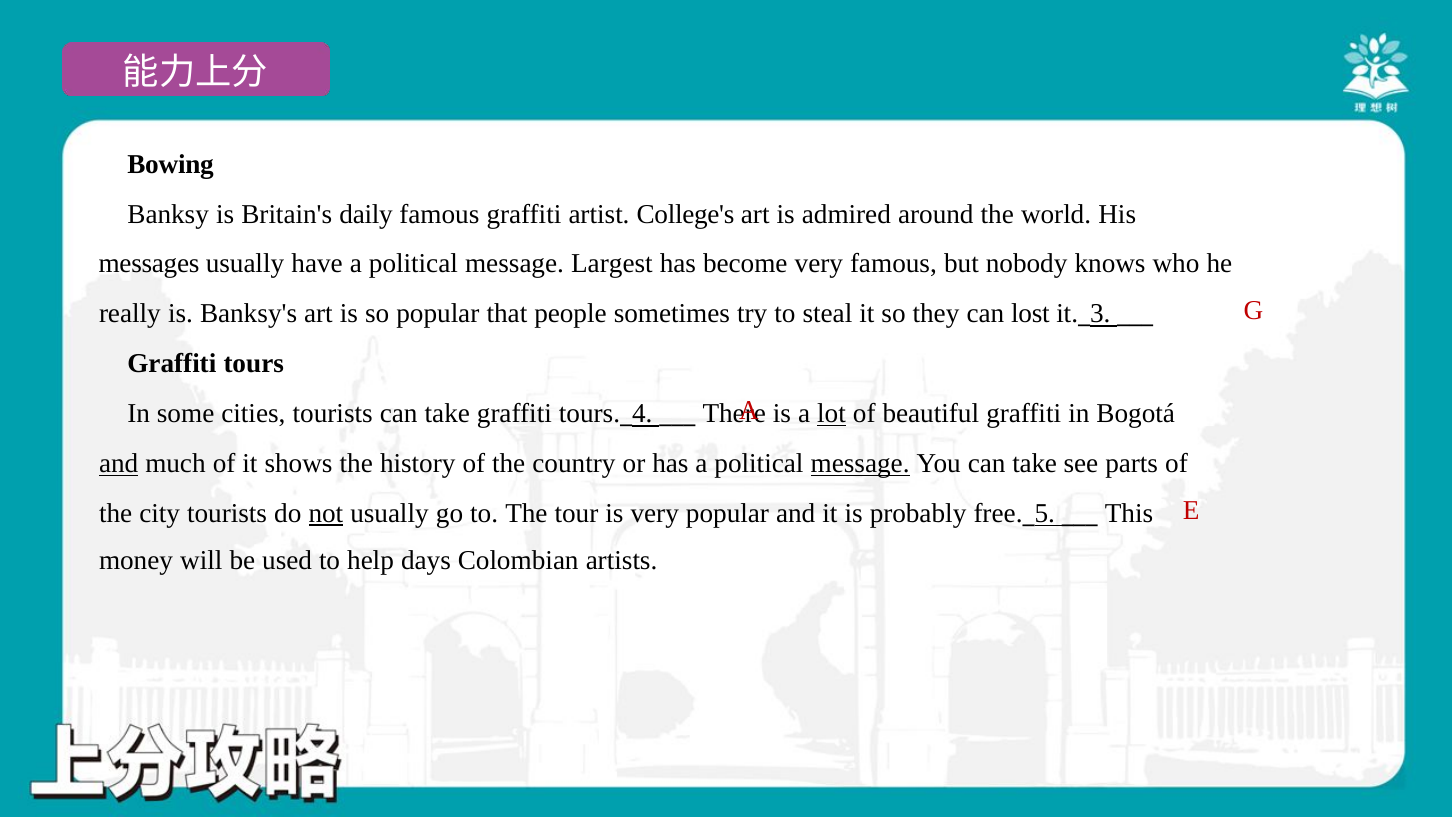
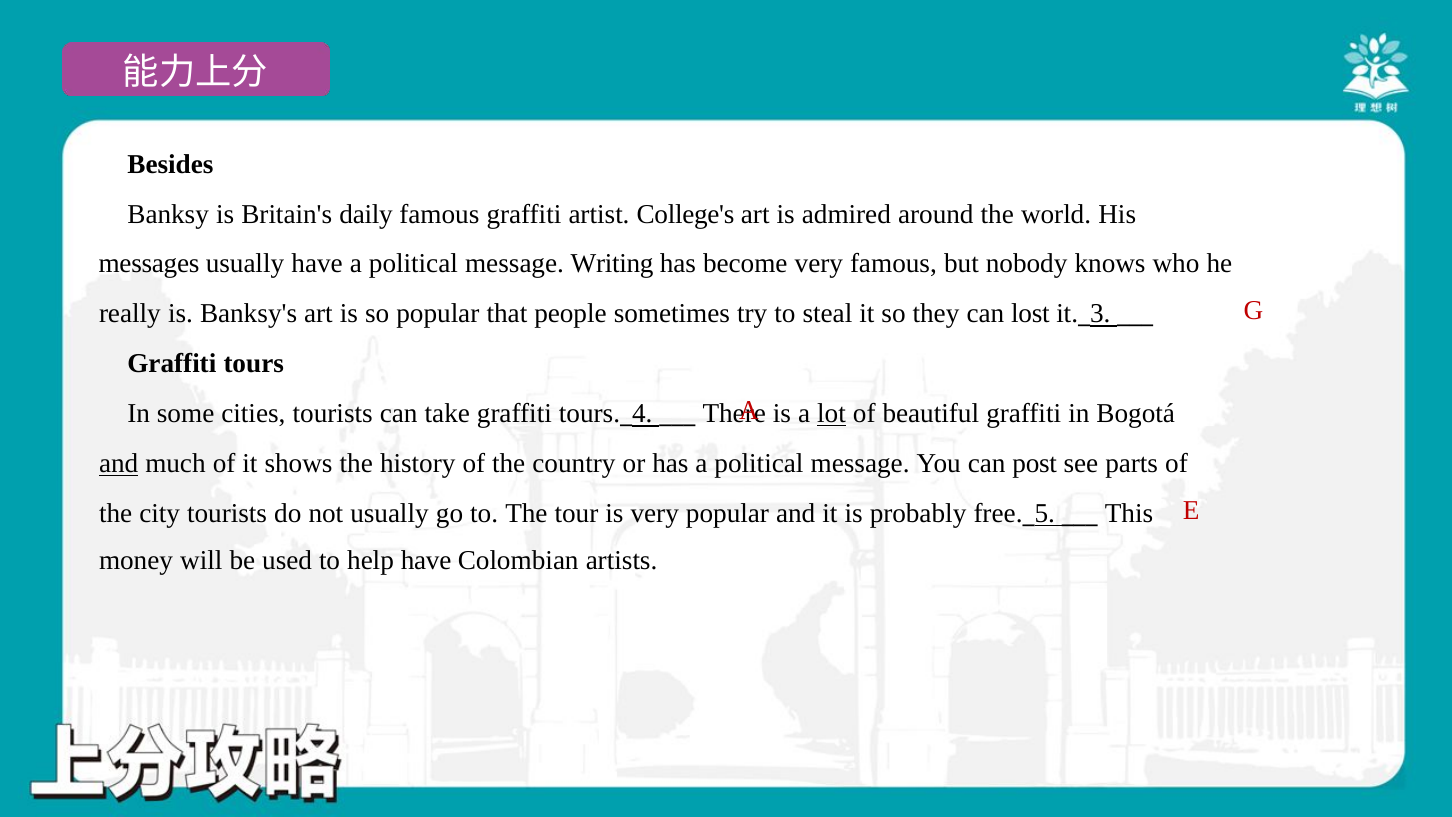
Bowing: Bowing -> Besides
Largest: Largest -> Writing
message at (860, 464) underline: present -> none
You can take: take -> post
not underline: present -> none
help days: days -> have
